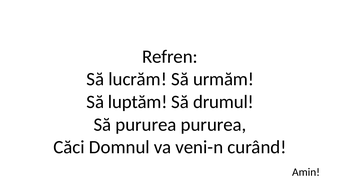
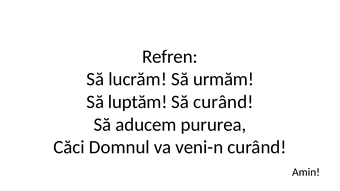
Să drumul: drumul -> curând
Să pururea: pururea -> aducem
